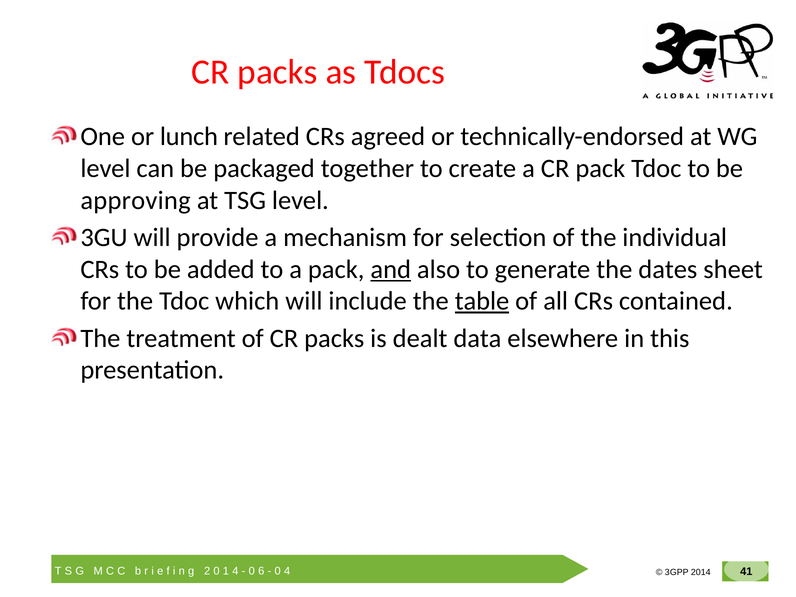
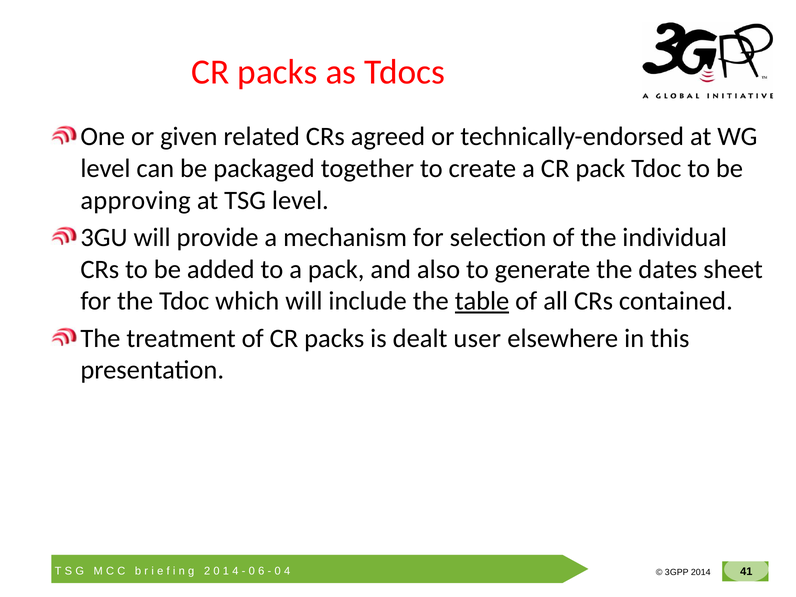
lunch: lunch -> given
and underline: present -> none
data: data -> user
